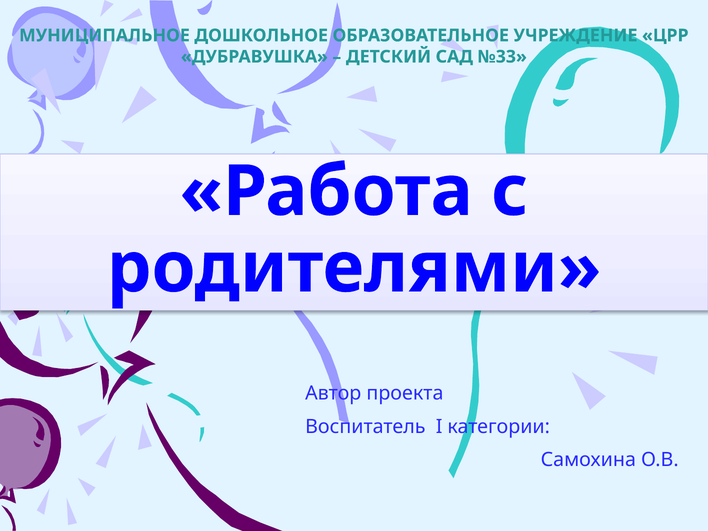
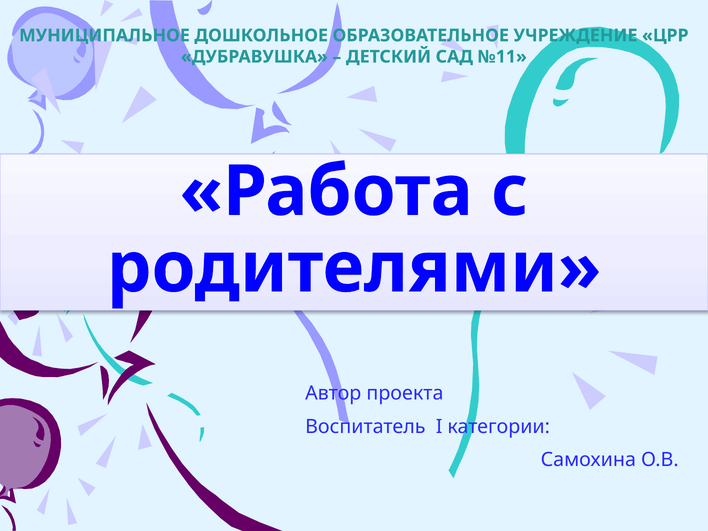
№33: №33 -> №11
